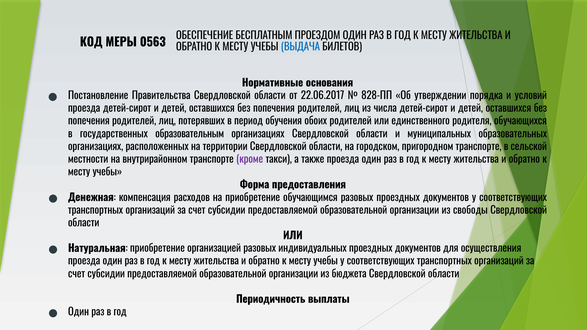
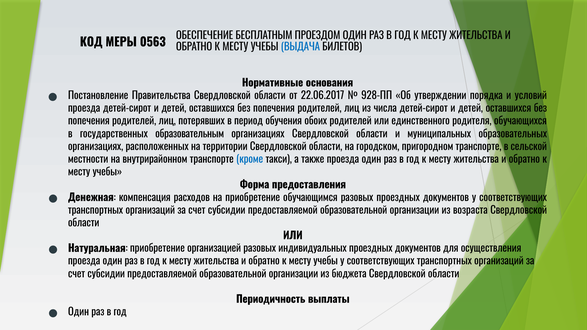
828-ПП: 828-ПП -> 928-ПП
кроме colour: purple -> blue
свободы: свободы -> возраста
